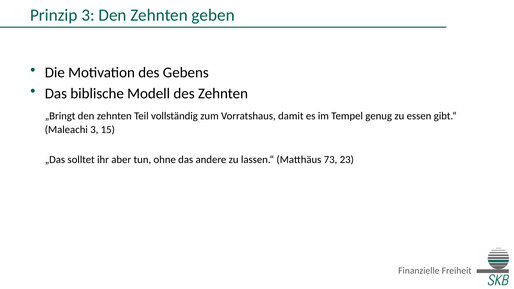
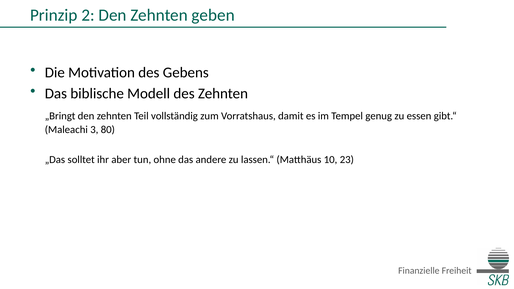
Prinzip 3: 3 -> 2
15: 15 -> 80
73: 73 -> 10
